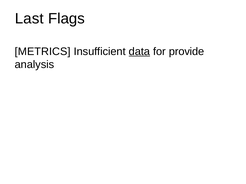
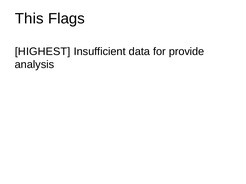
Last: Last -> This
METRICS: METRICS -> HIGHEST
data underline: present -> none
